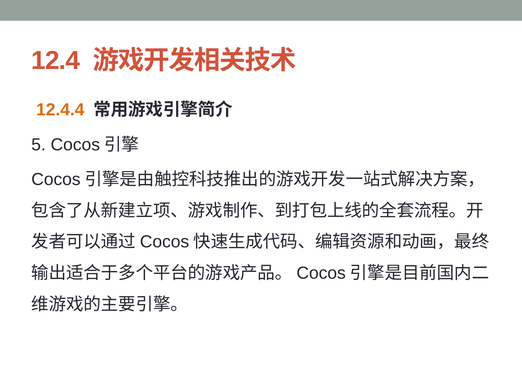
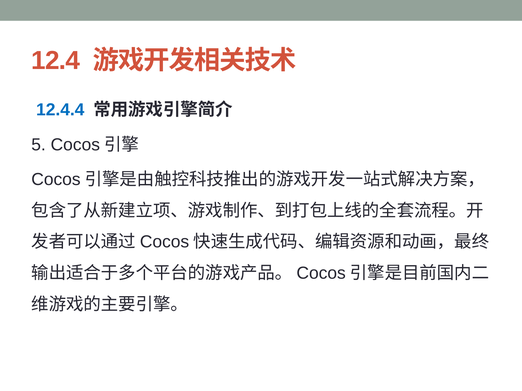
12.4.4 colour: orange -> blue
